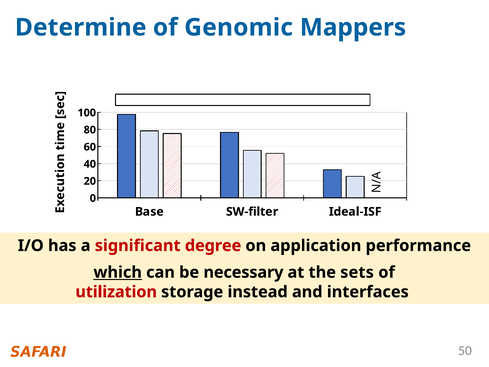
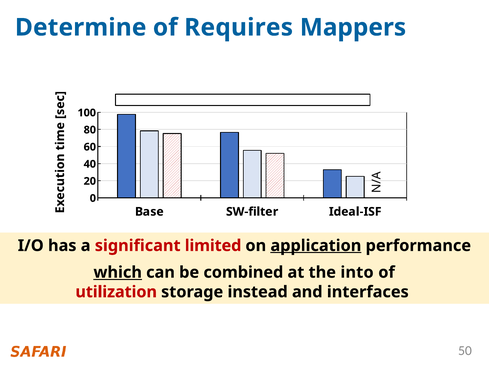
Genomic: Genomic -> Requires
degree: degree -> limited
application underline: none -> present
necessary: necessary -> combined
sets: sets -> into
